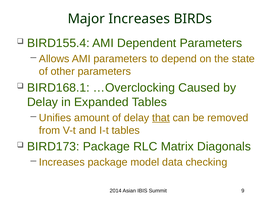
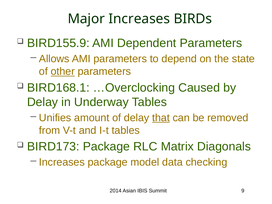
BIRD155.4: BIRD155.4 -> BIRD155.9
other underline: none -> present
Expanded: Expanded -> Underway
